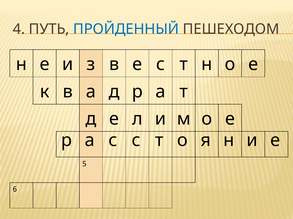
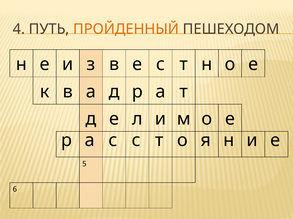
ПРОЙДЕННЫЙ colour: blue -> orange
